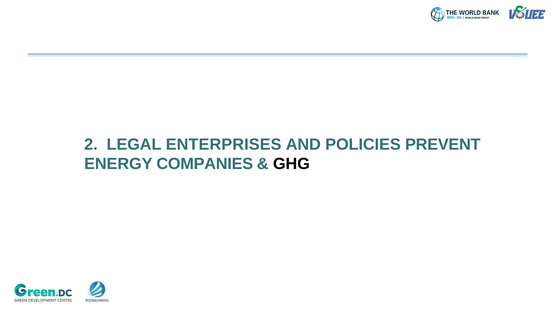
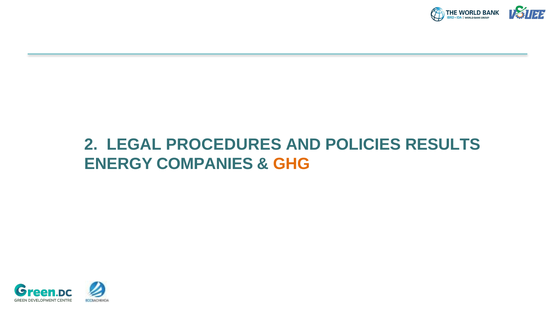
ENTERPRISES: ENTERPRISES -> PROCEDURES
PREVENT: PREVENT -> RESULTS
GHG colour: black -> orange
